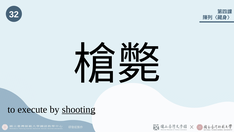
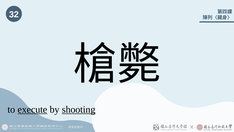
execute underline: none -> present
